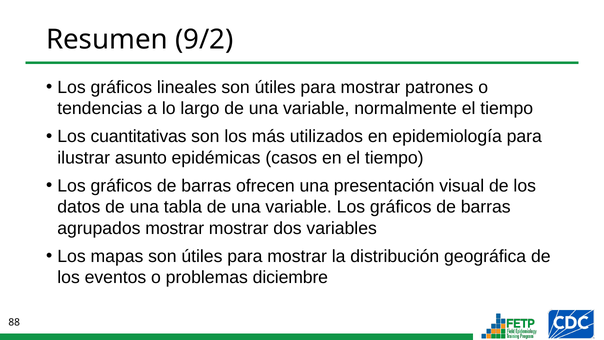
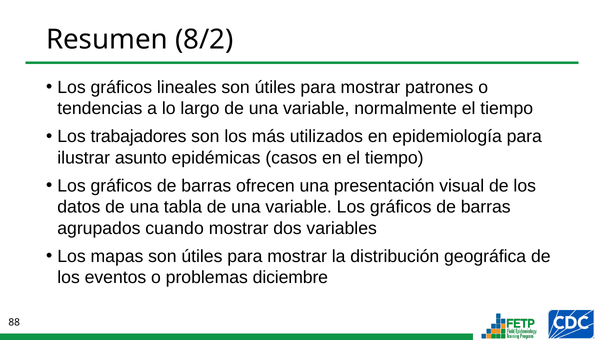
9/2: 9/2 -> 8/2
cuantitativas: cuantitativas -> trabajadores
agrupados mostrar: mostrar -> cuando
